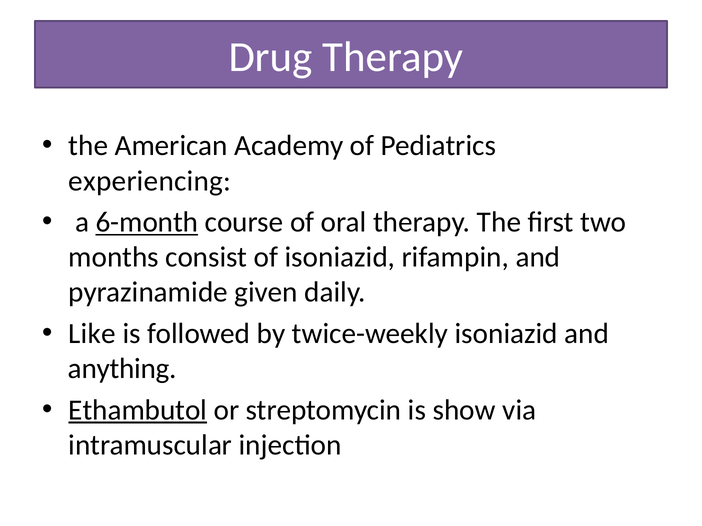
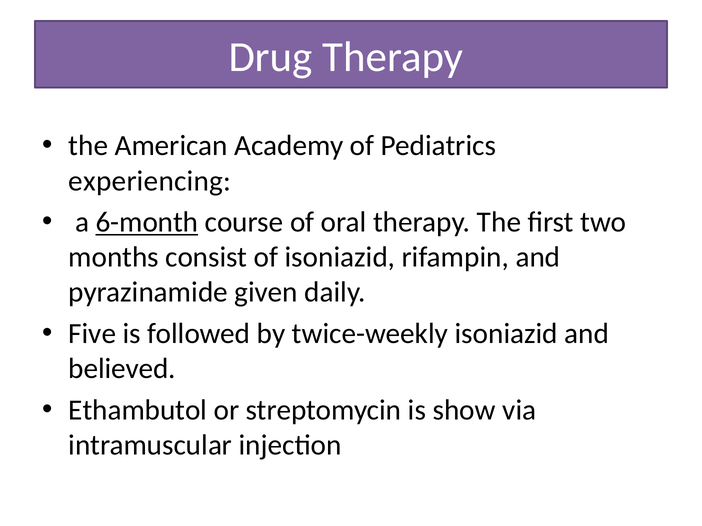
Like: Like -> Five
anything: anything -> believed
Ethambutol underline: present -> none
